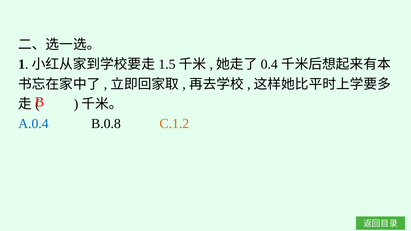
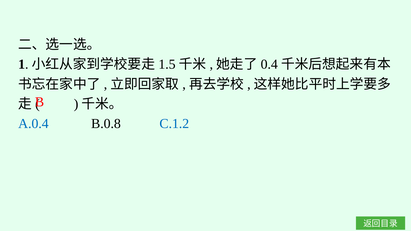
C.1.2 colour: orange -> blue
